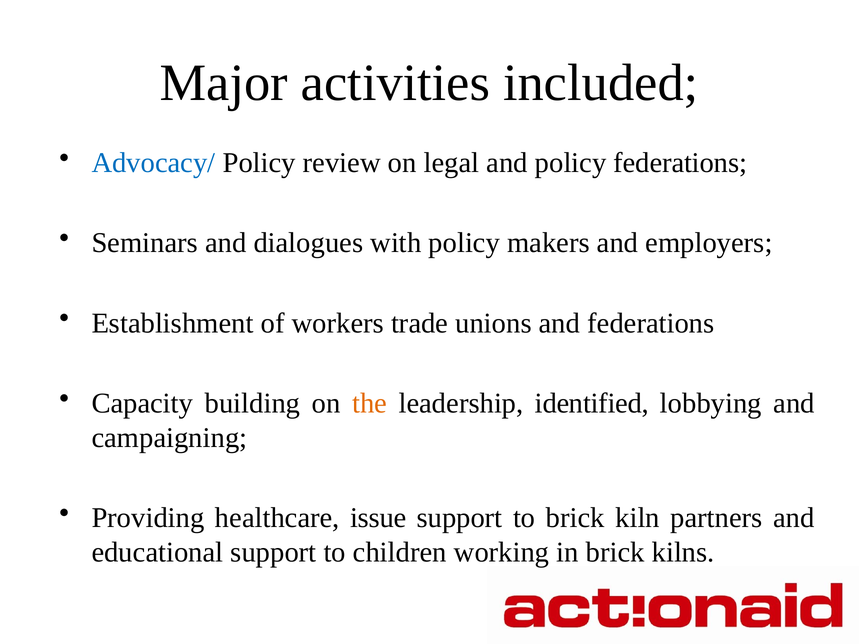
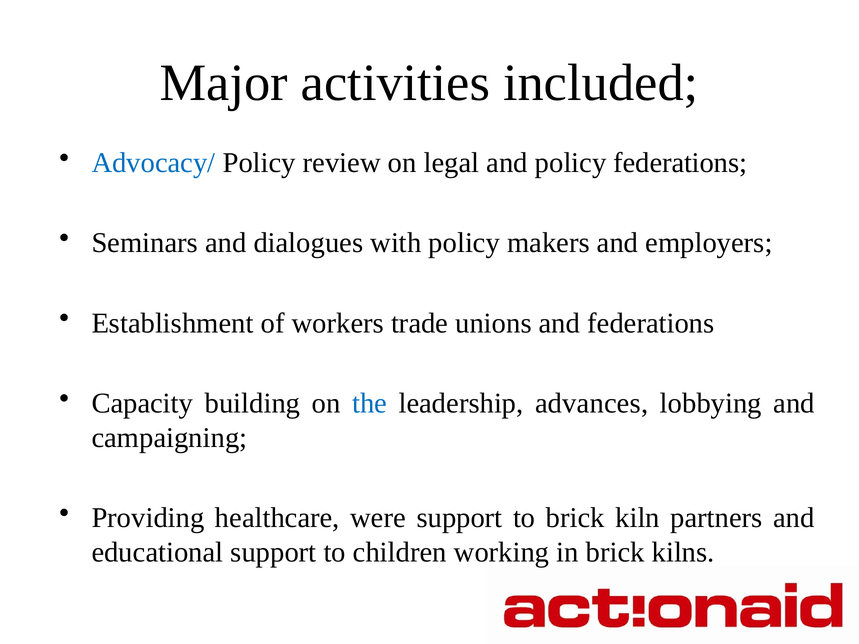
the colour: orange -> blue
identified: identified -> advances
issue: issue -> were
